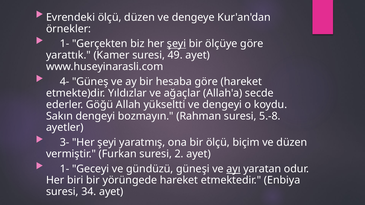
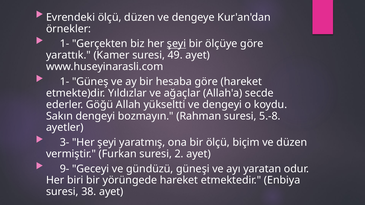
4- at (65, 82): 4- -> 1-
1- at (65, 169): 1- -> 9-
ayı underline: present -> none
34: 34 -> 38
